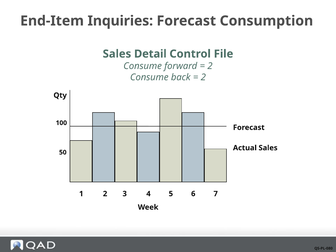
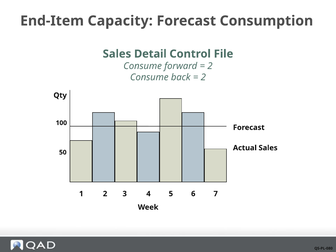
Inquiries: Inquiries -> Capacity
